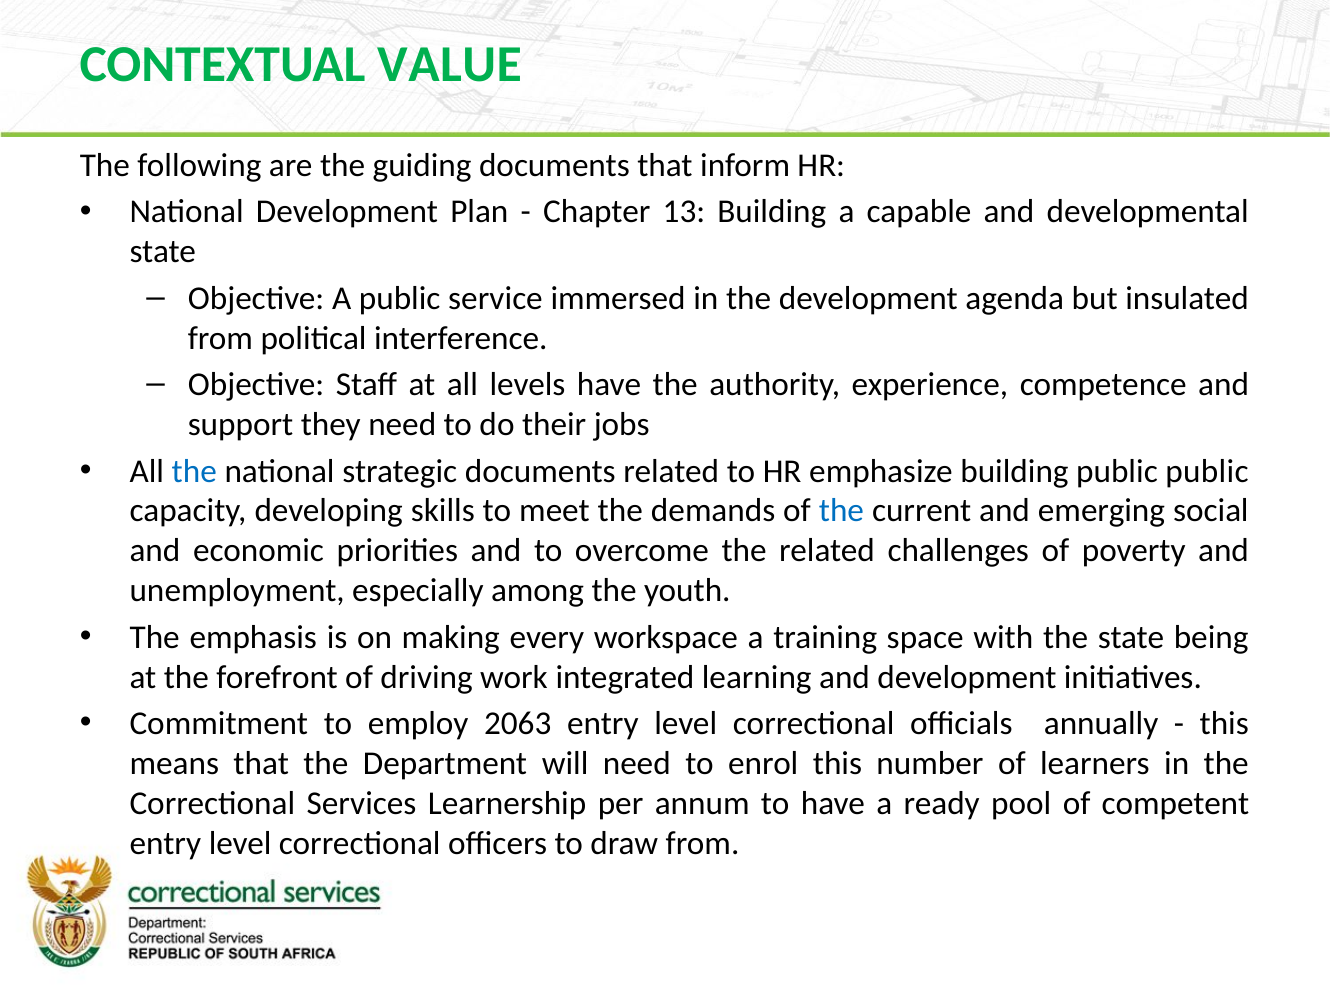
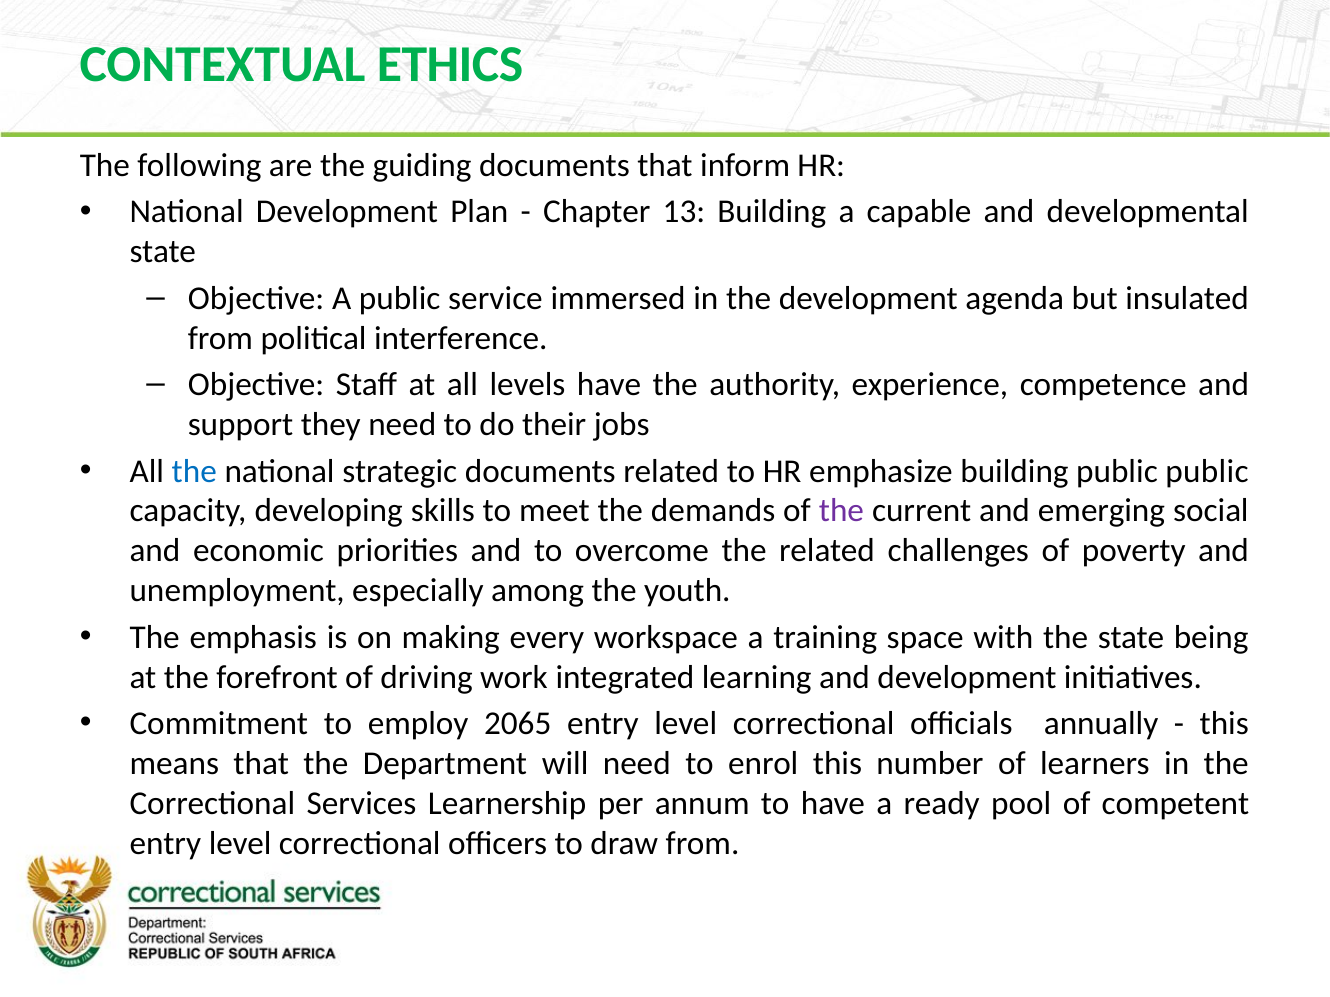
VALUE: VALUE -> ETHICS
the at (841, 511) colour: blue -> purple
2063: 2063 -> 2065
